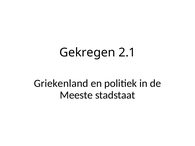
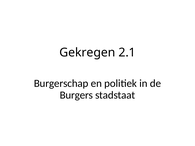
Griekenland: Griekenland -> Burgerschap
Meeste: Meeste -> Burgers
